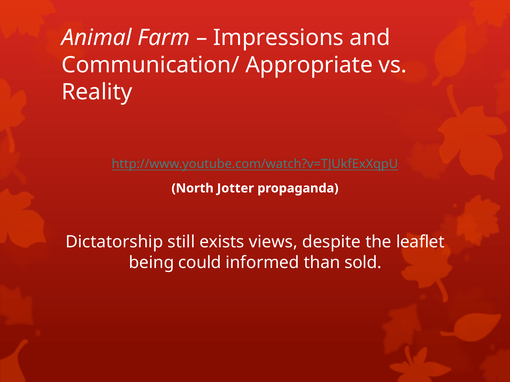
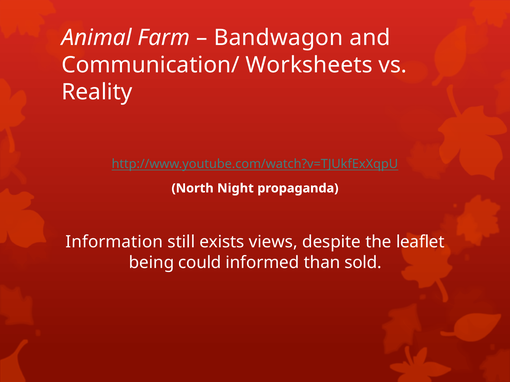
Impressions: Impressions -> Bandwagon
Appropriate: Appropriate -> Worksheets
Jotter: Jotter -> Night
Dictatorship: Dictatorship -> Information
